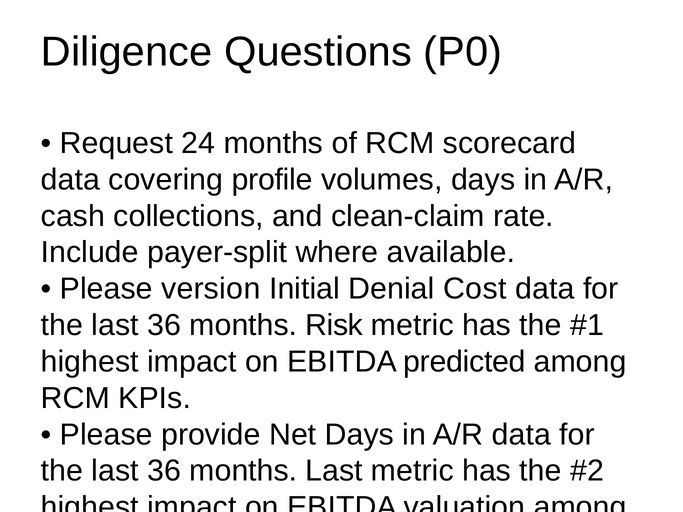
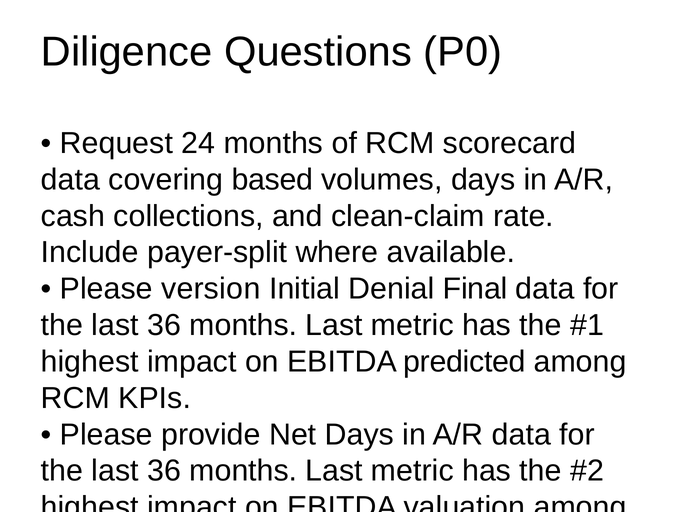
profile: profile -> based
Denial Cost: Cost -> Final
Risk at (334, 325): Risk -> Last
